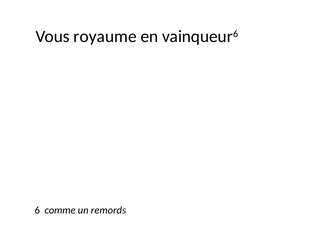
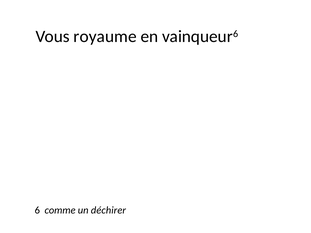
remords: remords -> déchirer
